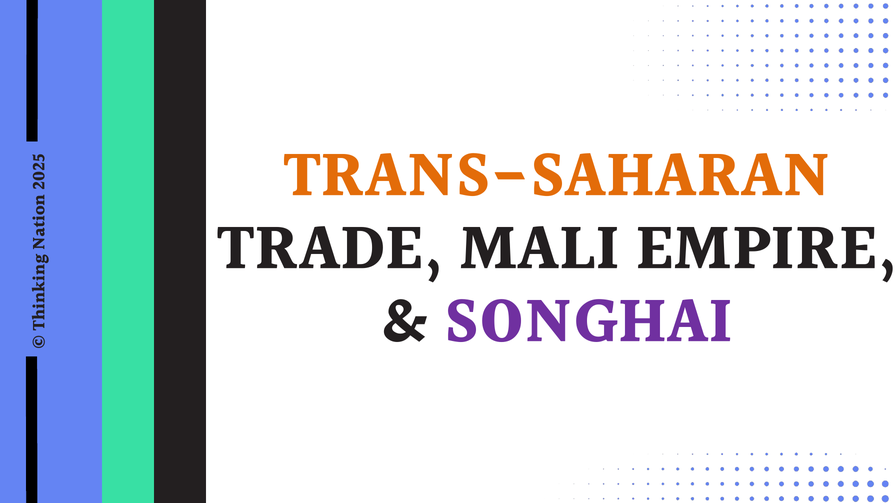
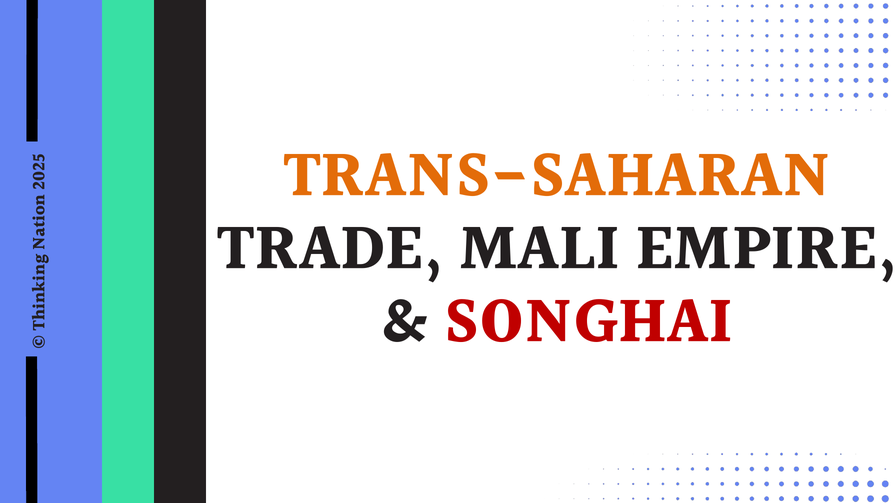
SONGHAI colour: purple -> red
